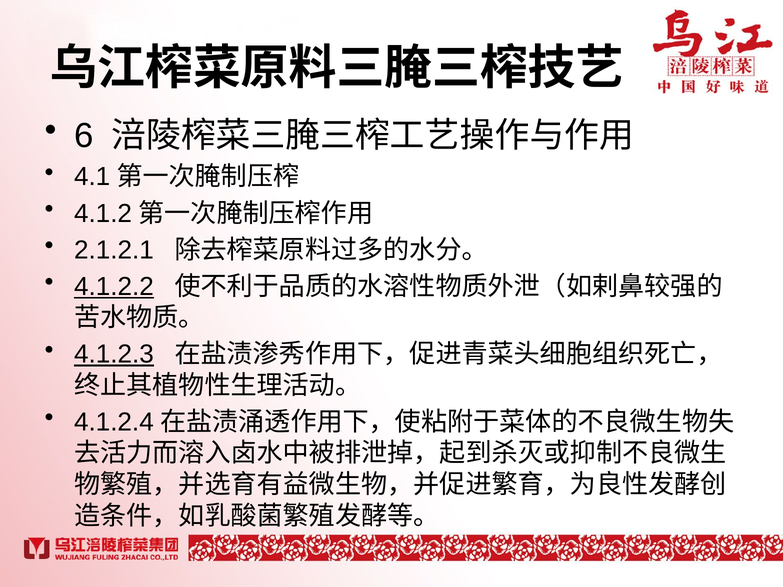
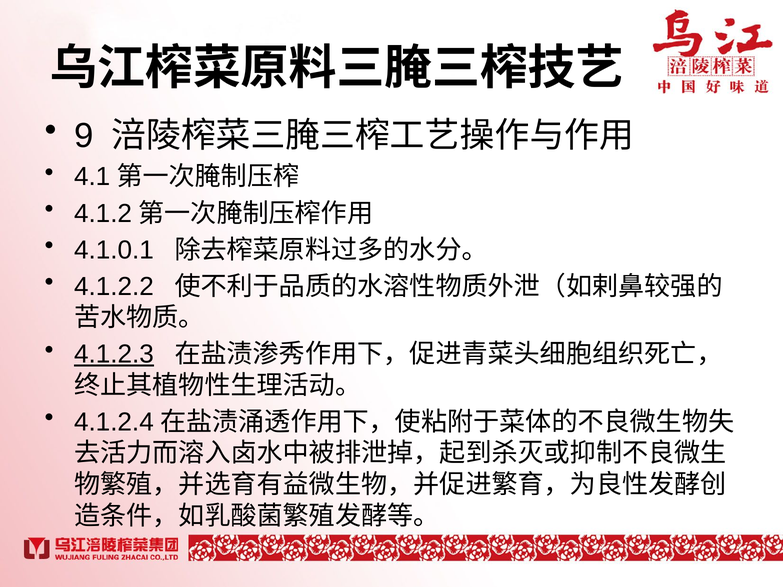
6: 6 -> 9
2.1.2.1: 2.1.2.1 -> 4.1.0.1
4.1.2.2 underline: present -> none
